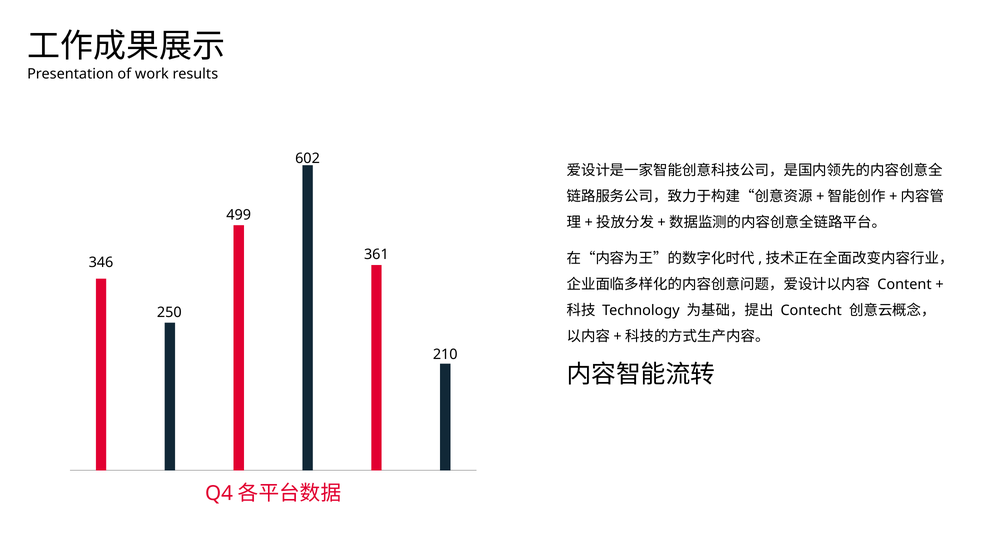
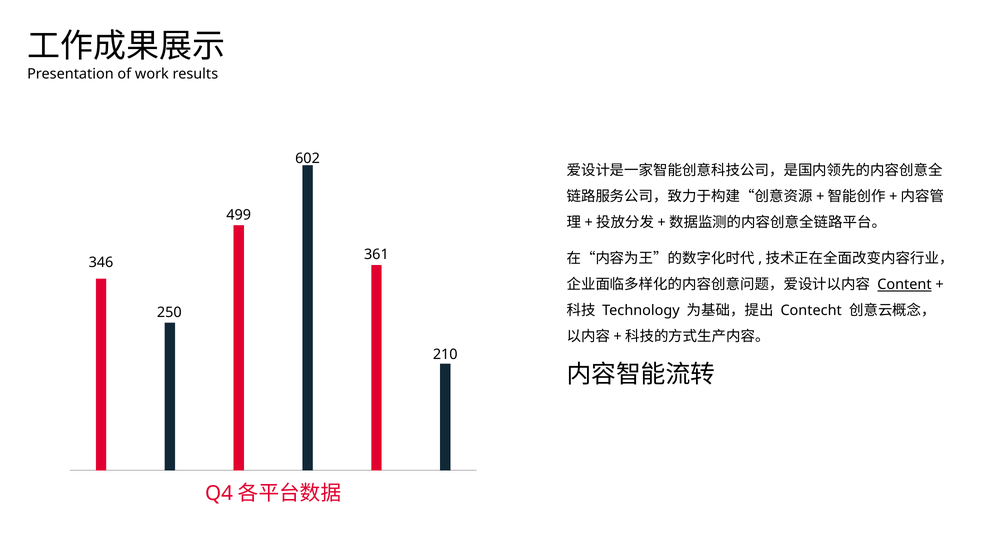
Content underline: none -> present
